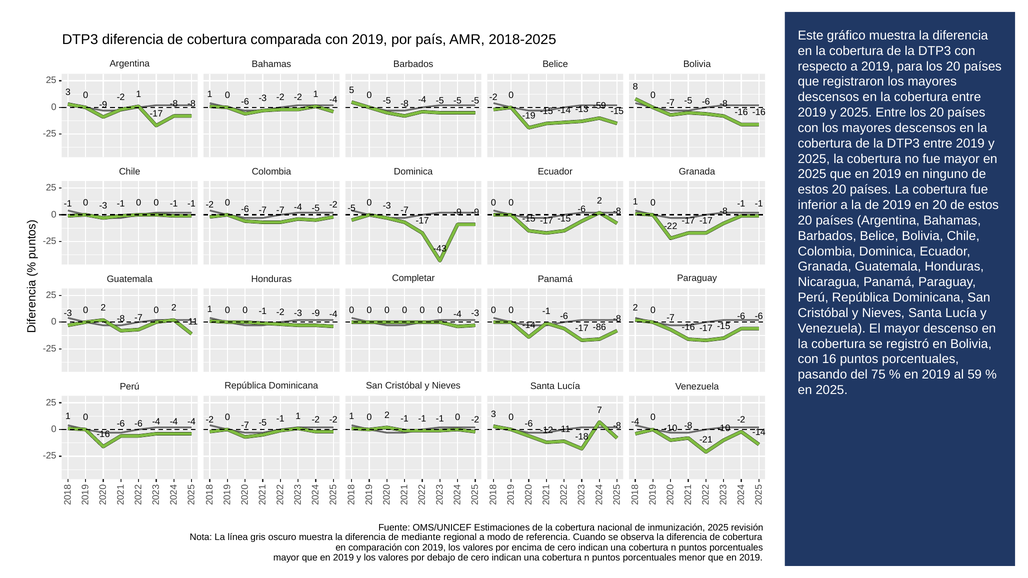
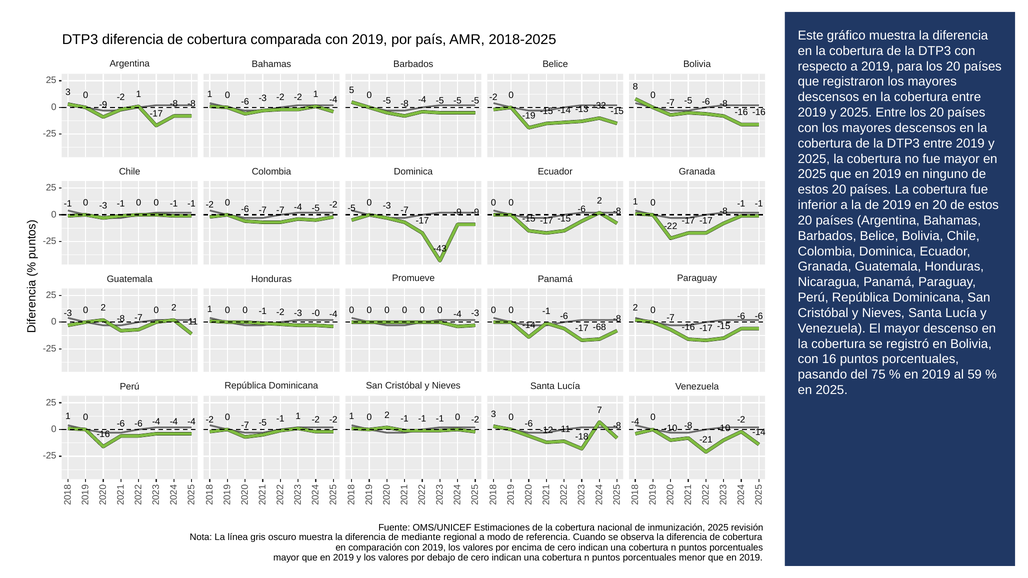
-59: -59 -> -32
Completar: Completar -> Promueve
-3 -9: -9 -> -0
-86: -86 -> -68
